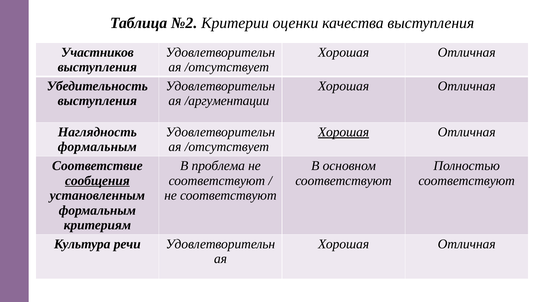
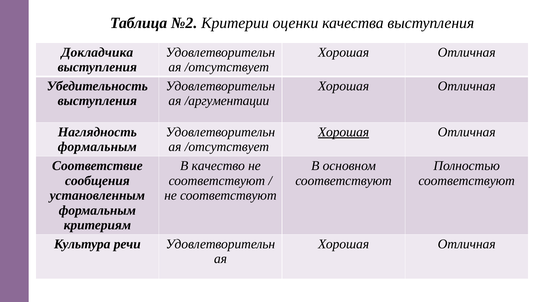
Участников: Участников -> Докладчика
проблема: проблема -> качество
сообщения underline: present -> none
